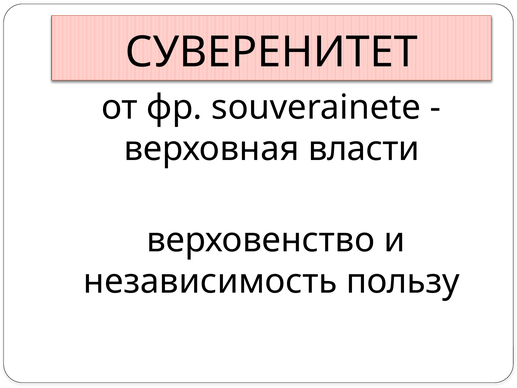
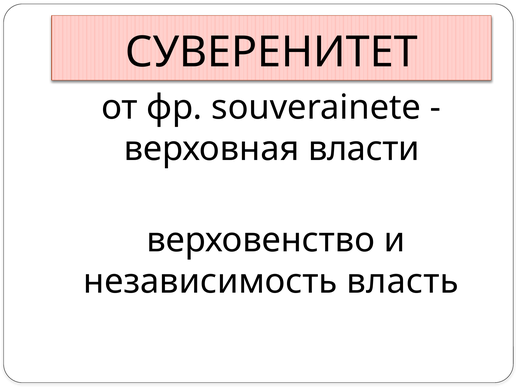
пользу: пользу -> власть
